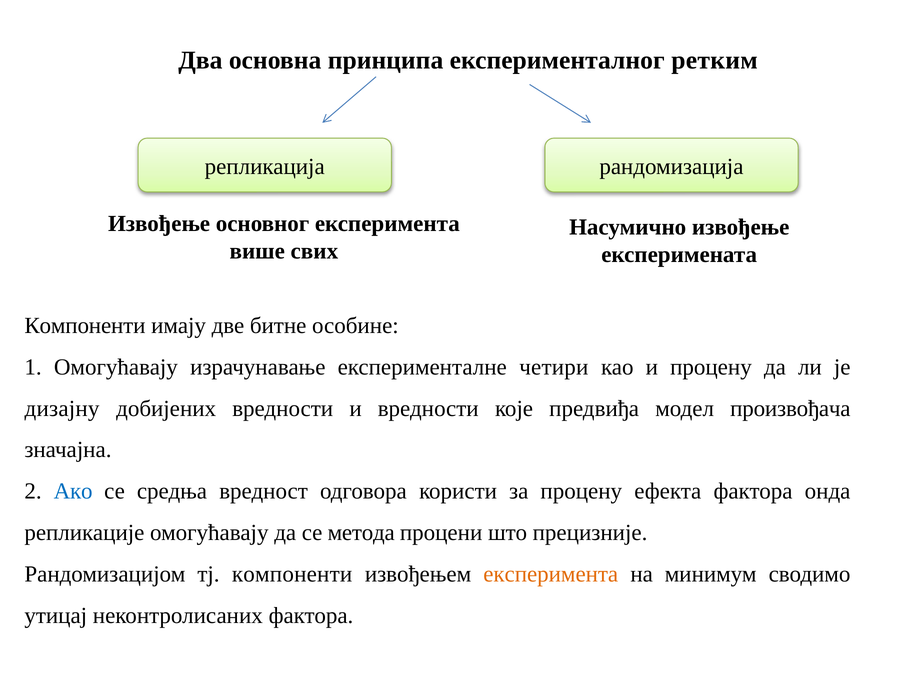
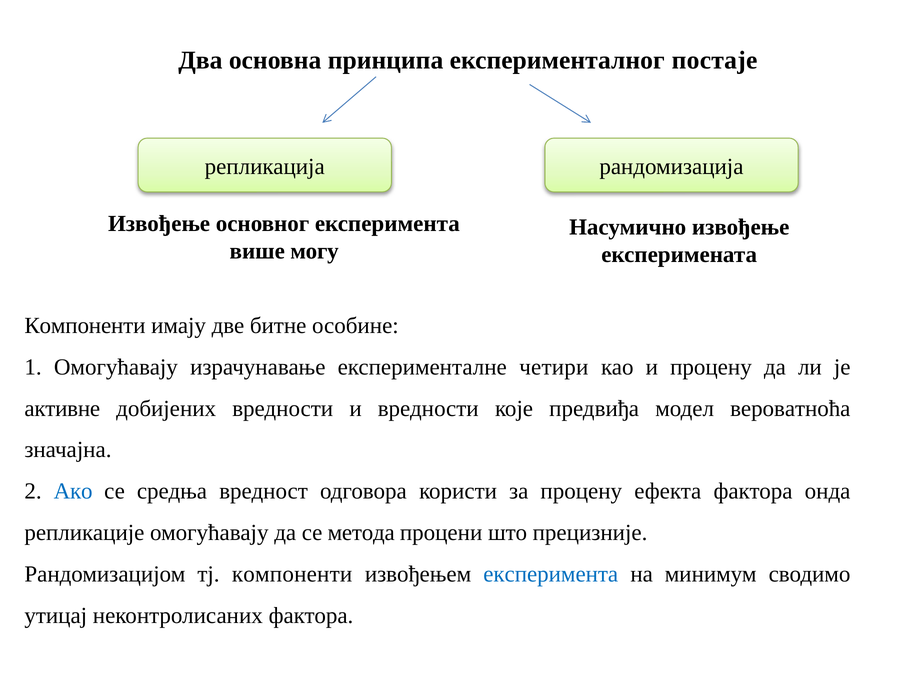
ретким: ретким -> постаје
свих: свих -> могу
дизајну: дизајну -> активне
произвођача: произвођача -> вероватноћа
експеримента at (551, 574) colour: orange -> blue
